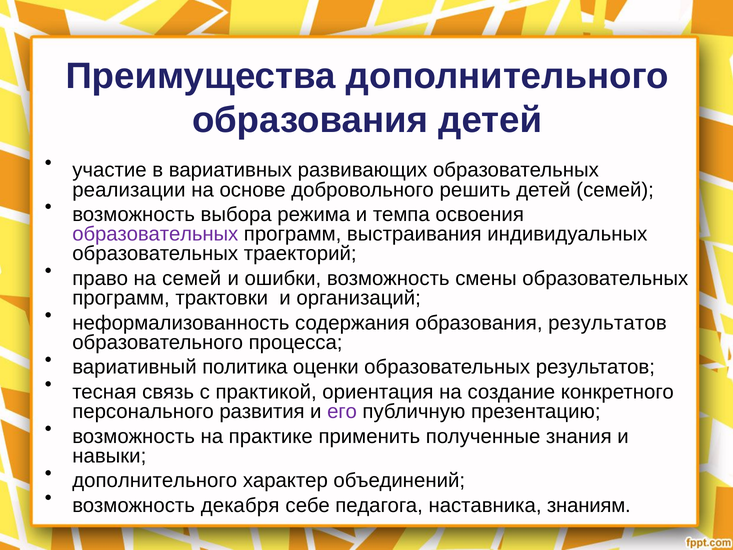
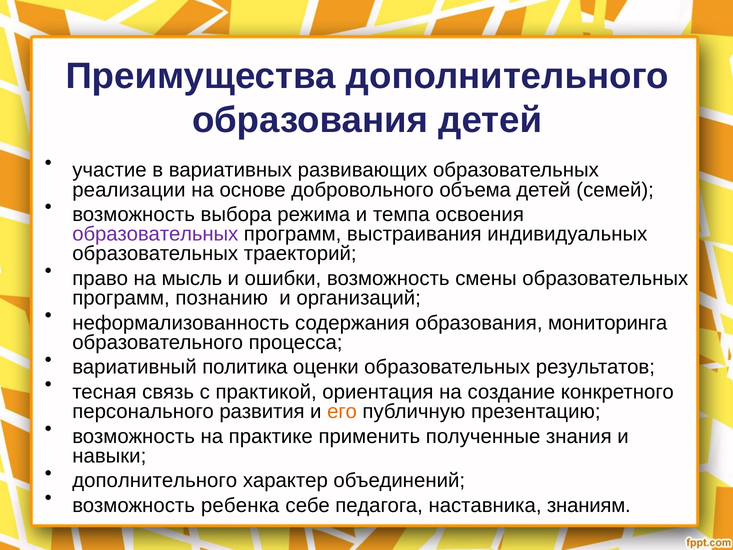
решить: решить -> объема
на семей: семей -> мысль
трактовки: трактовки -> познанию
образования результатов: результатов -> мониторинга
его colour: purple -> orange
декабря: декабря -> ребенка
